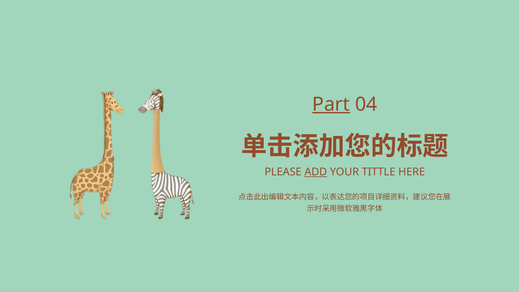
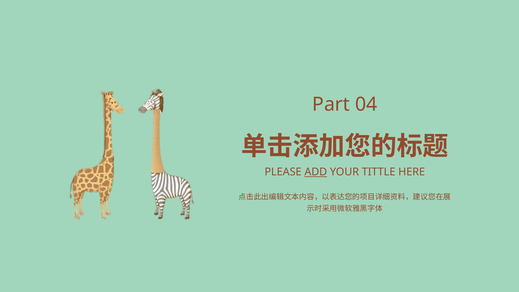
Part underline: present -> none
